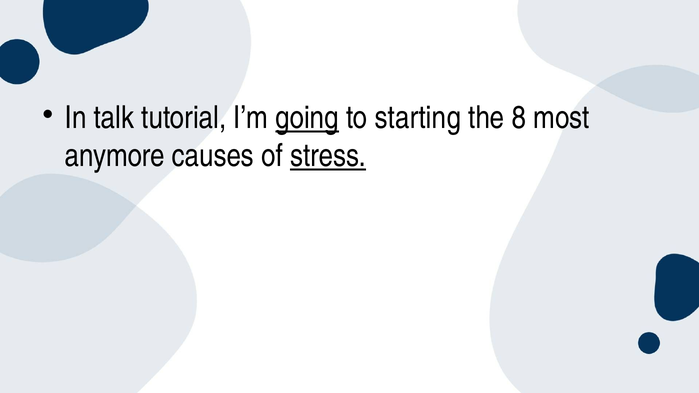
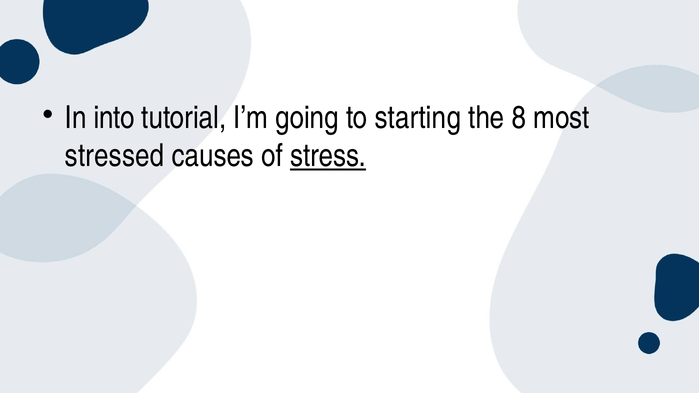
talk: talk -> into
going underline: present -> none
anymore: anymore -> stressed
